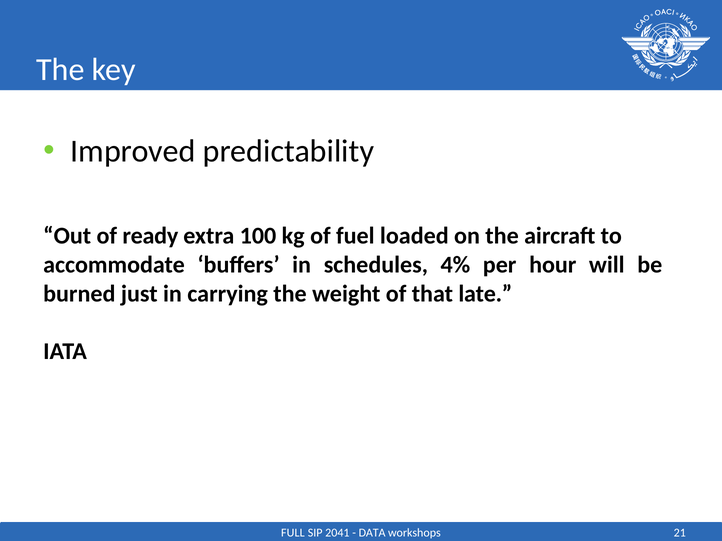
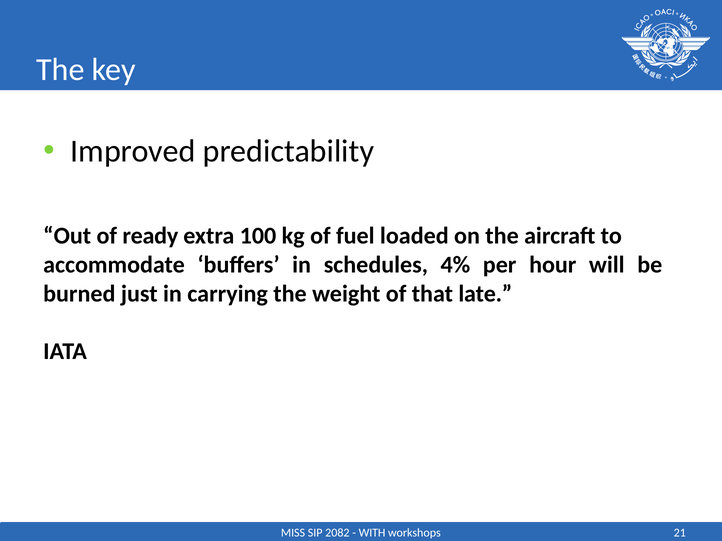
FULL: FULL -> MISS
2041: 2041 -> 2082
DATA: DATA -> WITH
